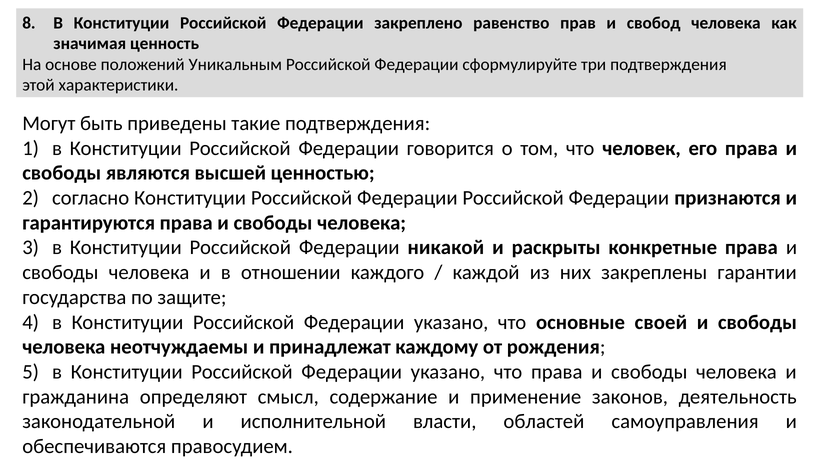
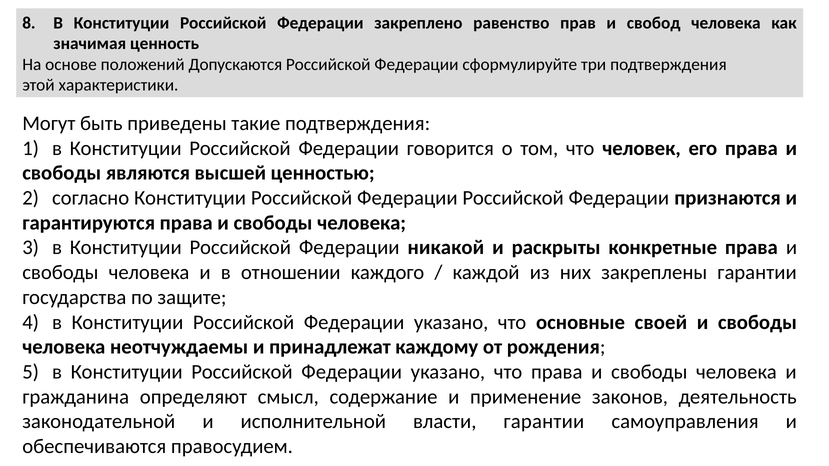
Уникальным: Уникальным -> Допускаются
власти областей: областей -> гарантии
